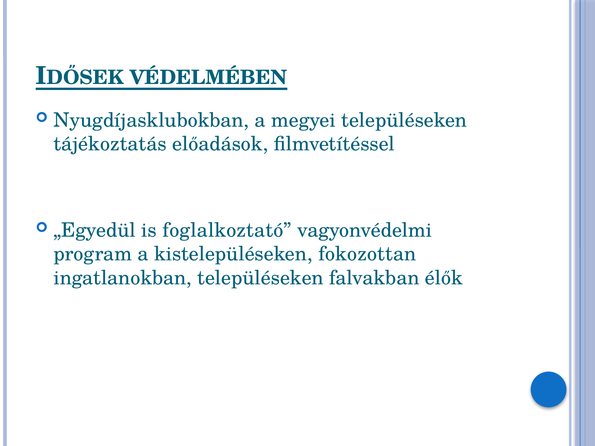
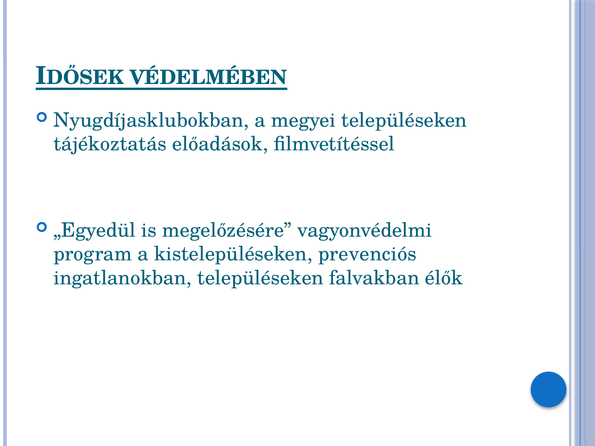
foglalkoztató: foglalkoztató -> megelőzésére
fokozottan: fokozottan -> prevenciós
